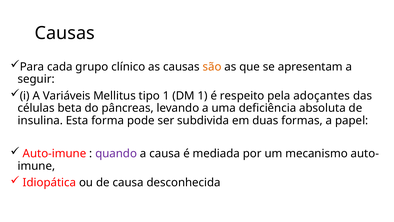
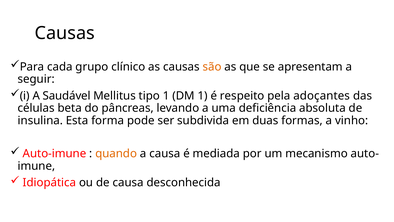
Variáveis: Variáveis -> Saudável
papel: papel -> vinho
quando colour: purple -> orange
